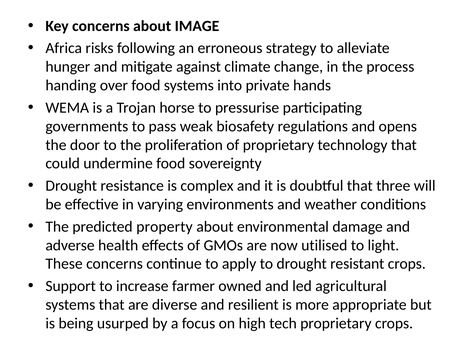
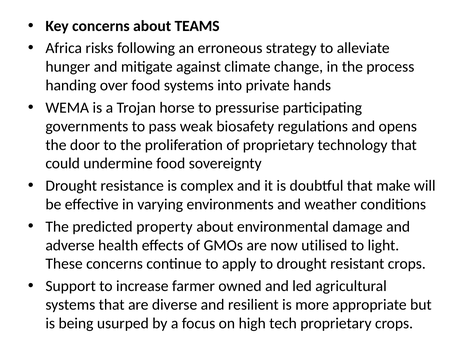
IMAGE: IMAGE -> TEAMS
three: three -> make
